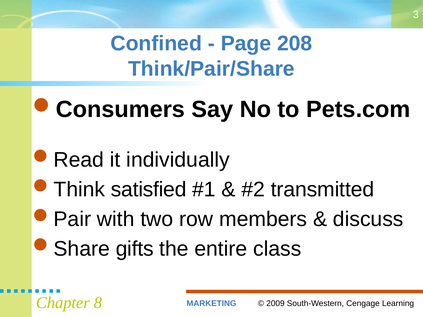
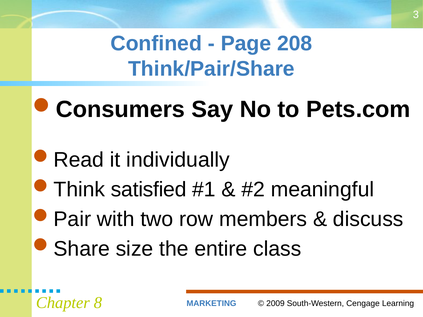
transmitted: transmitted -> meaningful
gifts: gifts -> size
